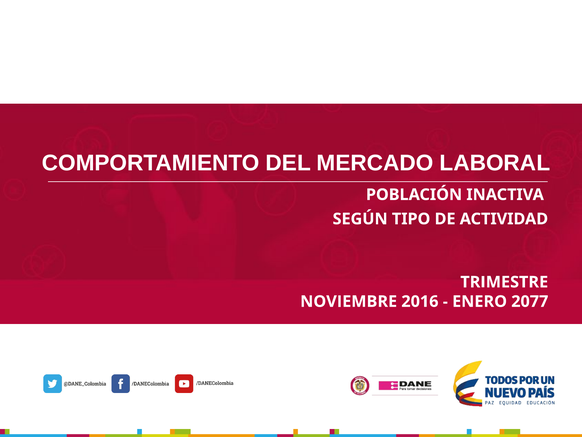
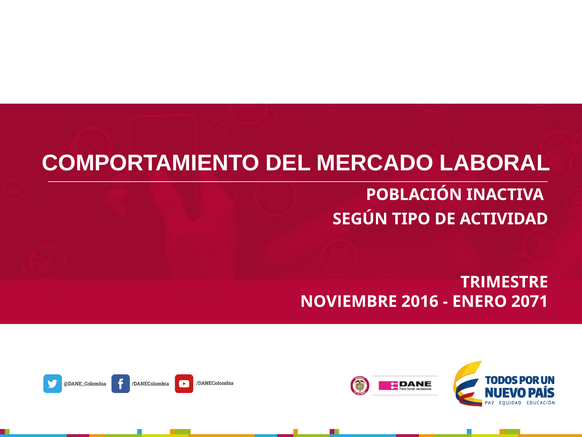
2077: 2077 -> 2071
